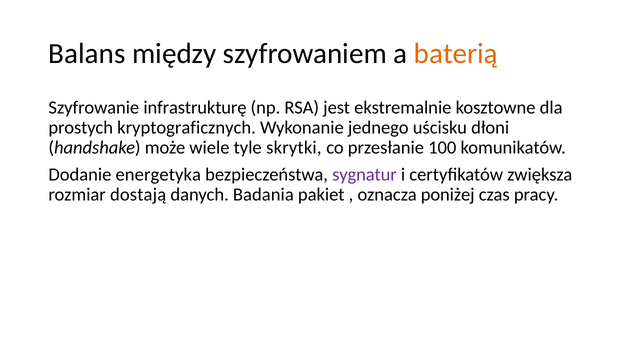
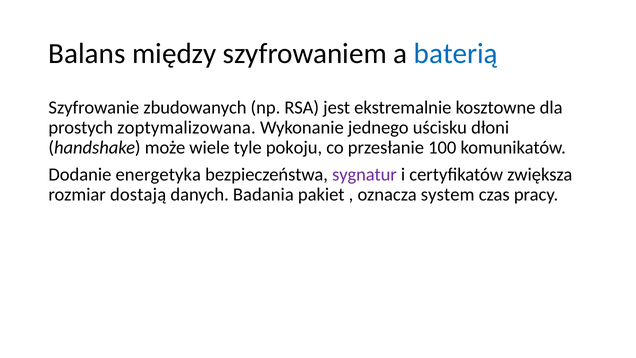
baterią colour: orange -> blue
infrastrukturę: infrastrukturę -> zbudowanych
kryptograficznych: kryptograficznych -> zoptymalizowana
skrytki: skrytki -> pokoju
poniżej: poniżej -> system
